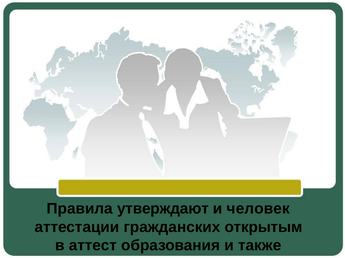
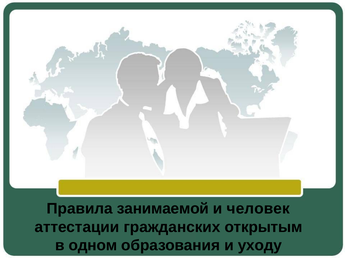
утверждают: утверждают -> занимаемой
аттест: аттест -> одном
также: также -> уходу
